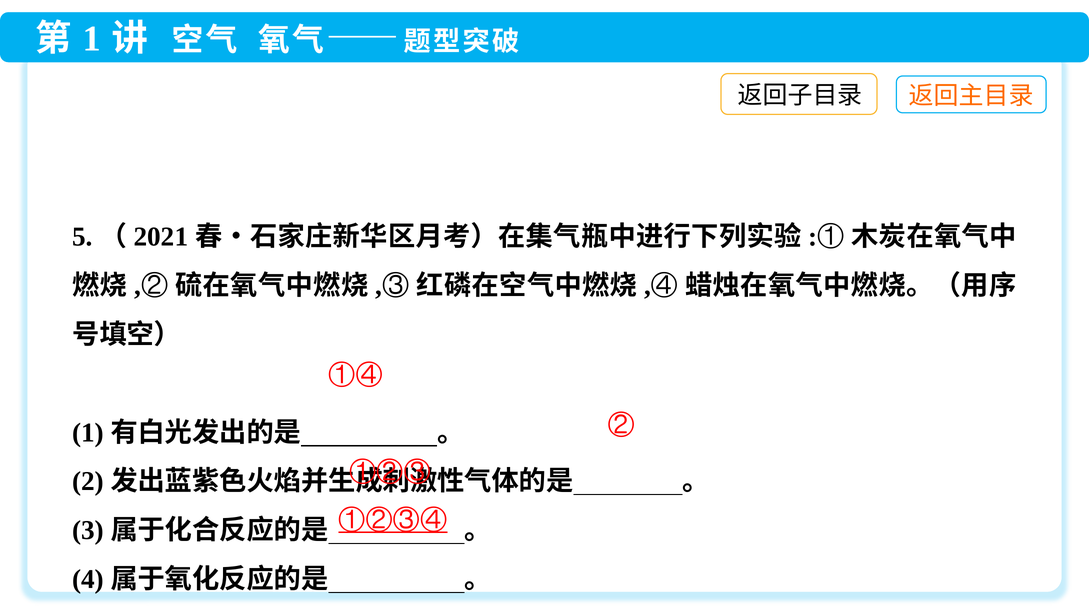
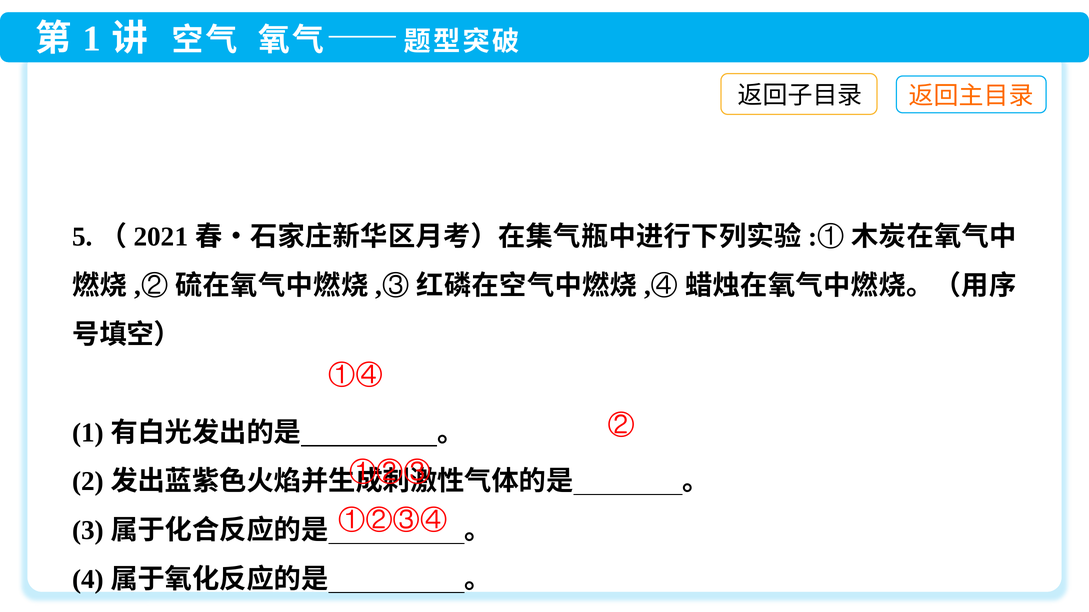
①②③④ underline: present -> none
